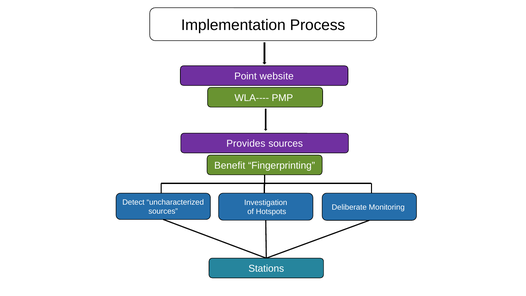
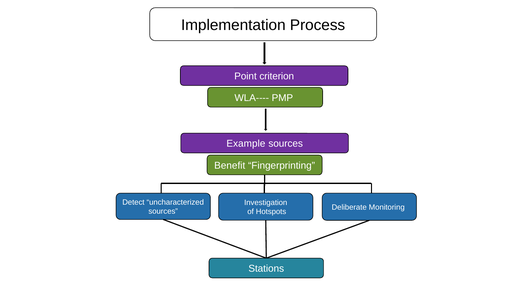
website: website -> criterion
Provides: Provides -> Example
